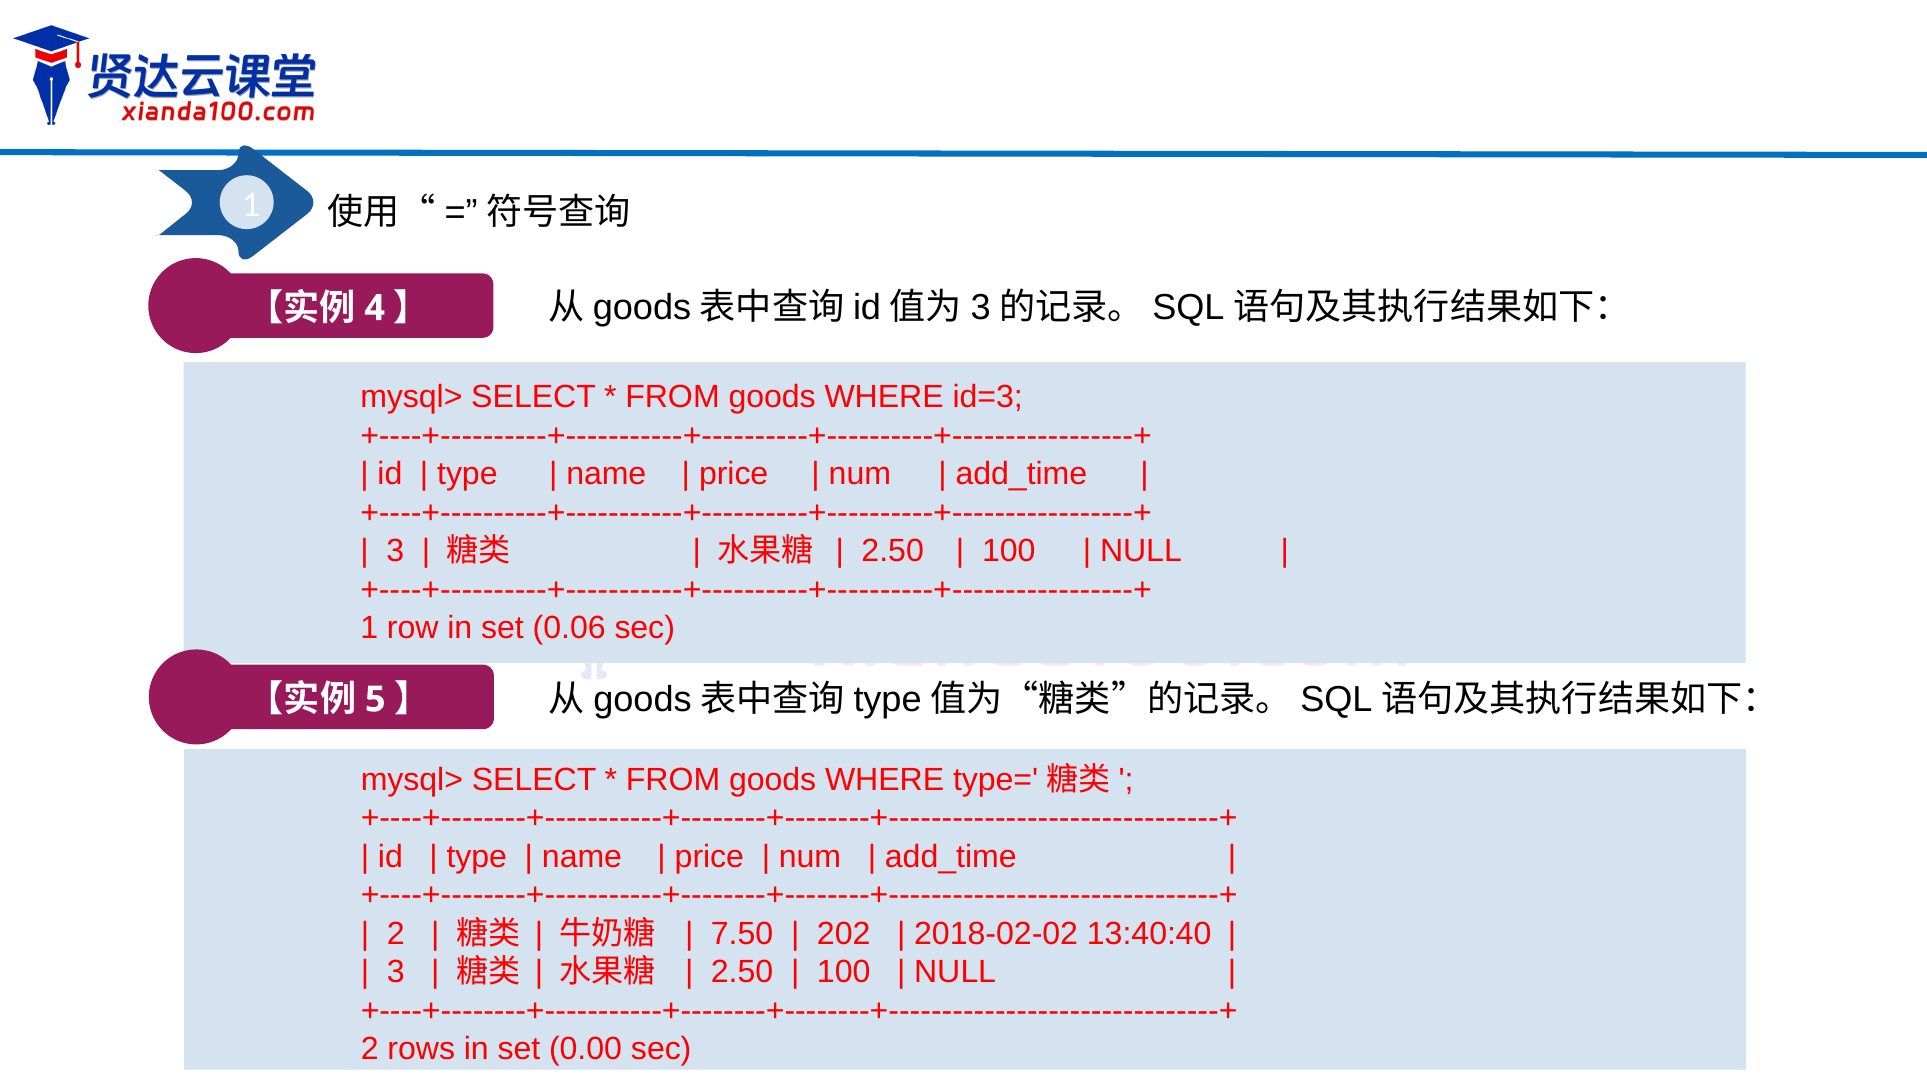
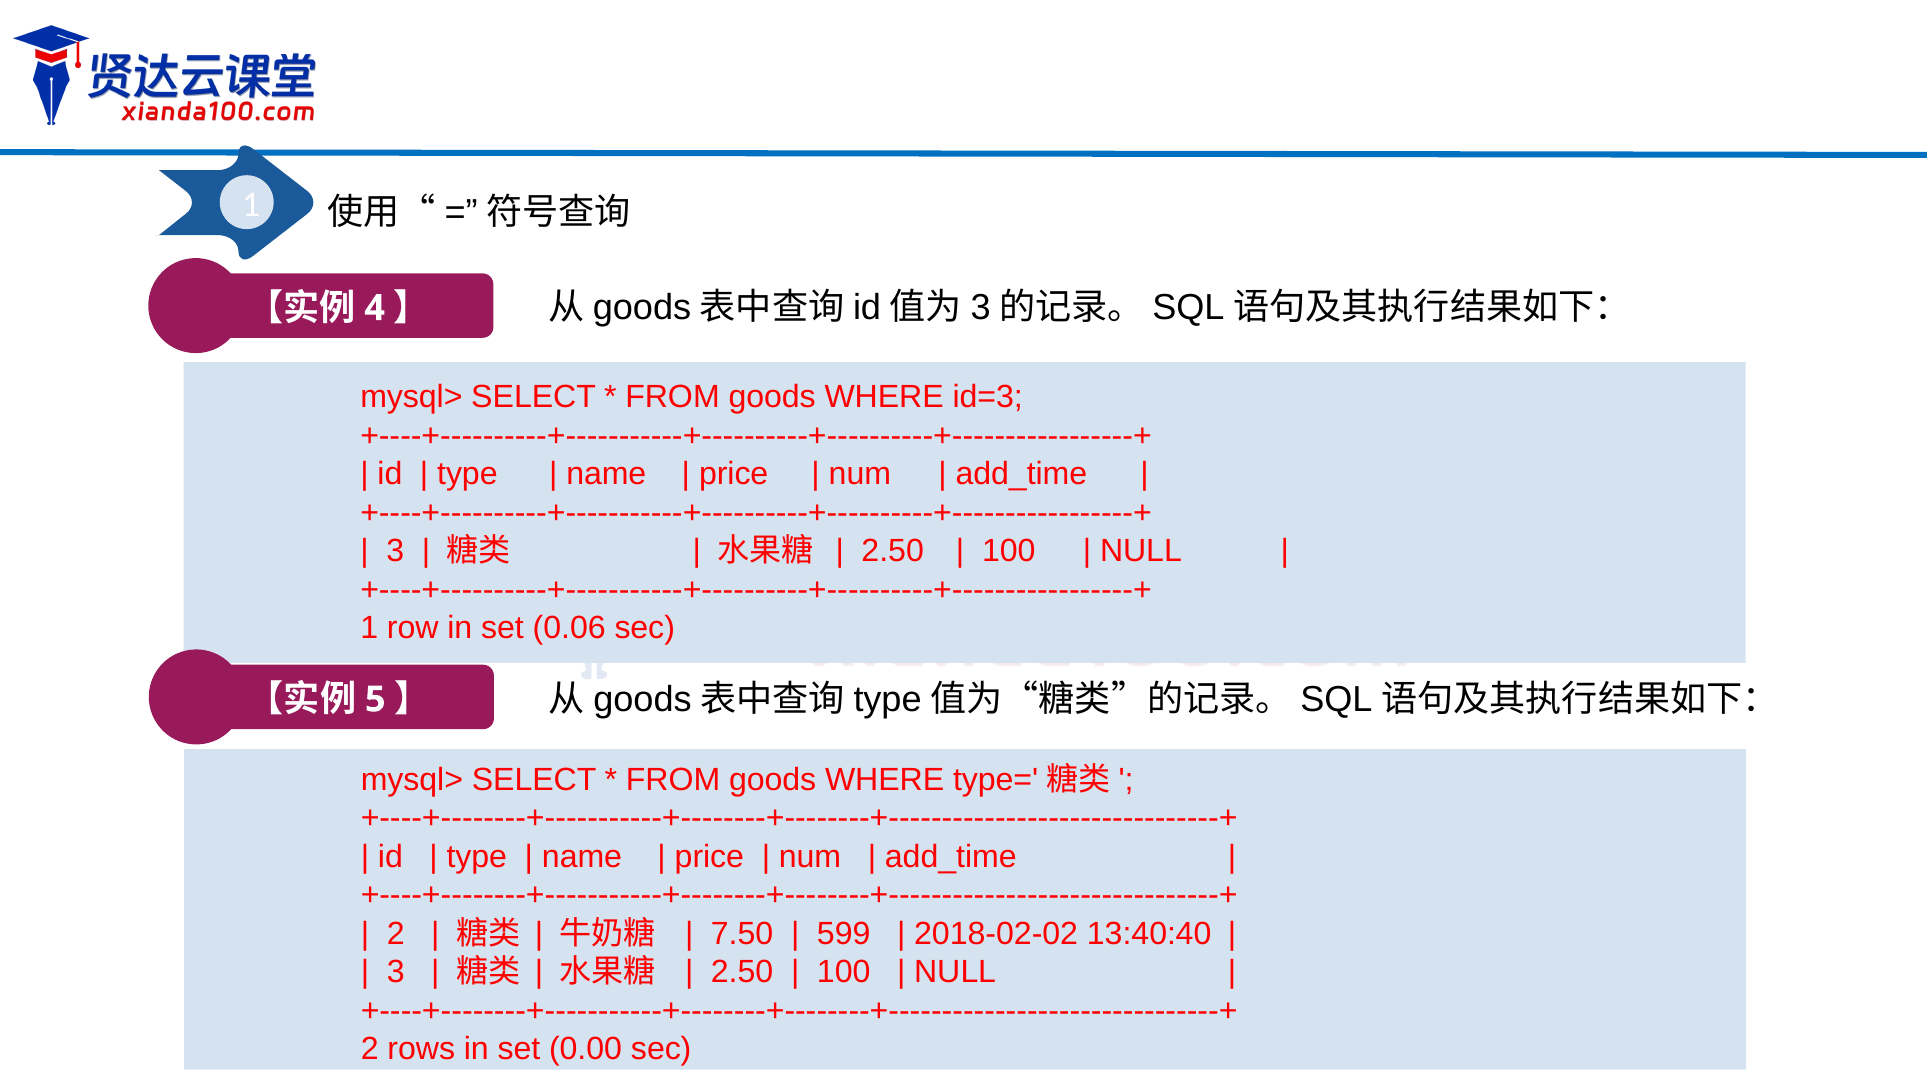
202: 202 -> 599
